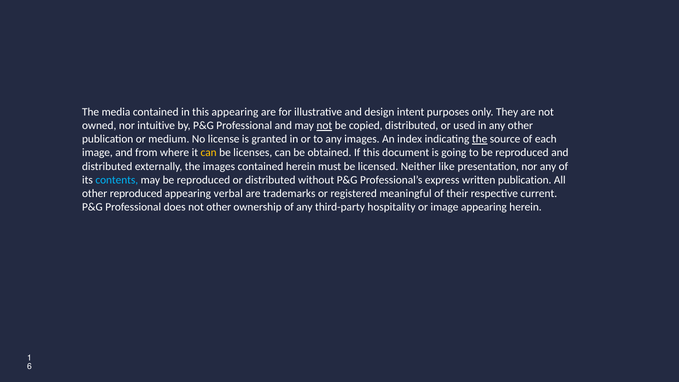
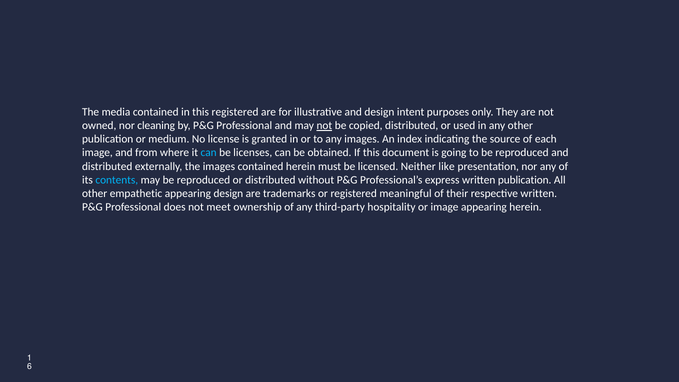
this appearing: appearing -> registered
intuitive: intuitive -> cleaning
the at (480, 139) underline: present -> none
can at (209, 153) colour: yellow -> light blue
other reproduced: reproduced -> empathetic
appearing verbal: verbal -> design
respective current: current -> written
not other: other -> meet
